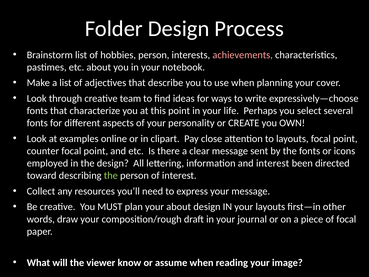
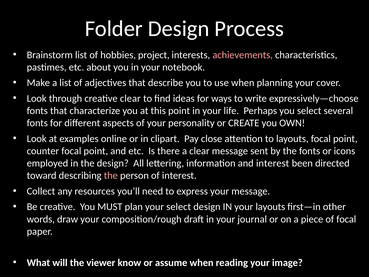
hobbies person: person -> project
creative team: team -> clear
the at (111, 175) colour: light green -> pink
your about: about -> select
